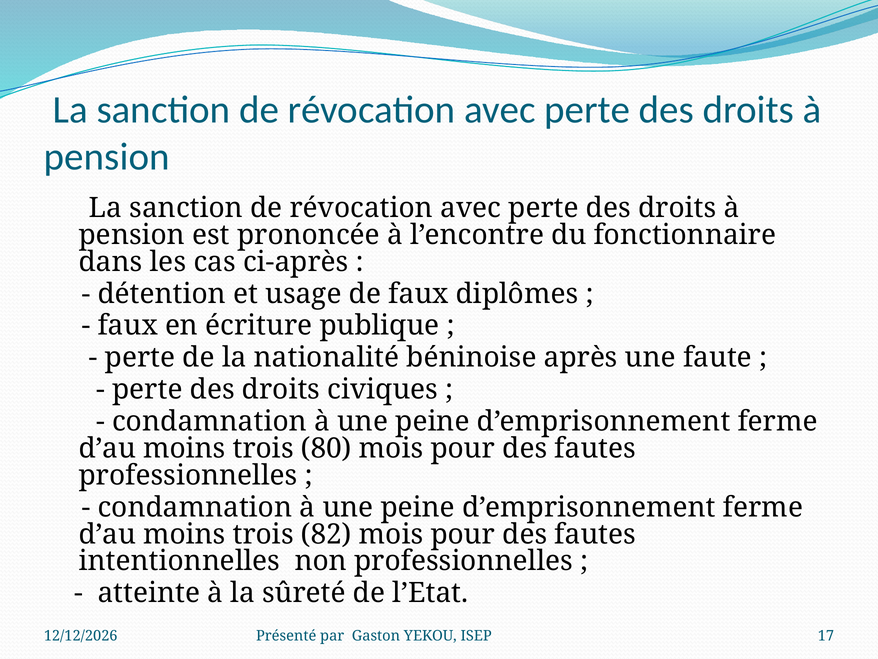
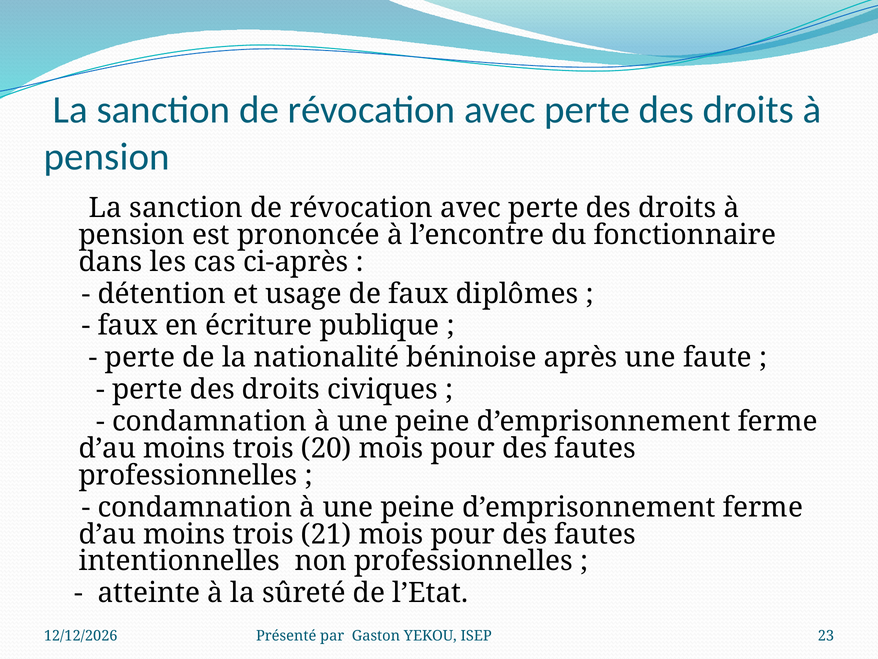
80: 80 -> 20
82: 82 -> 21
17: 17 -> 23
